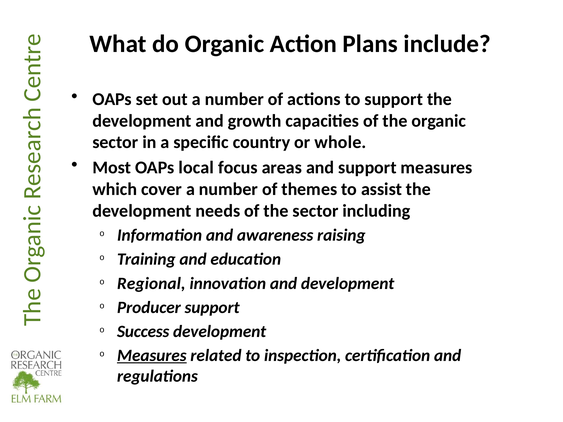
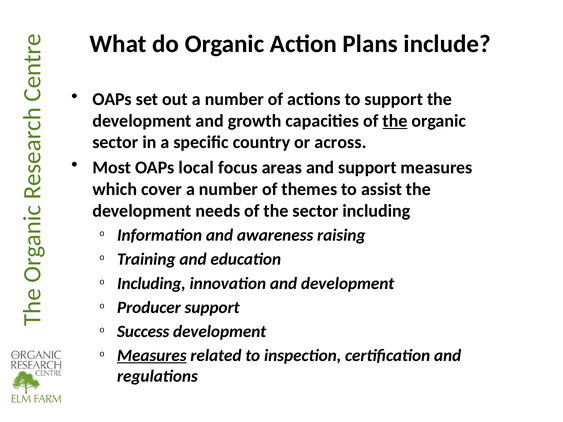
the at (395, 121) underline: none -> present
whole: whole -> across
Regional at (151, 284): Regional -> Including
